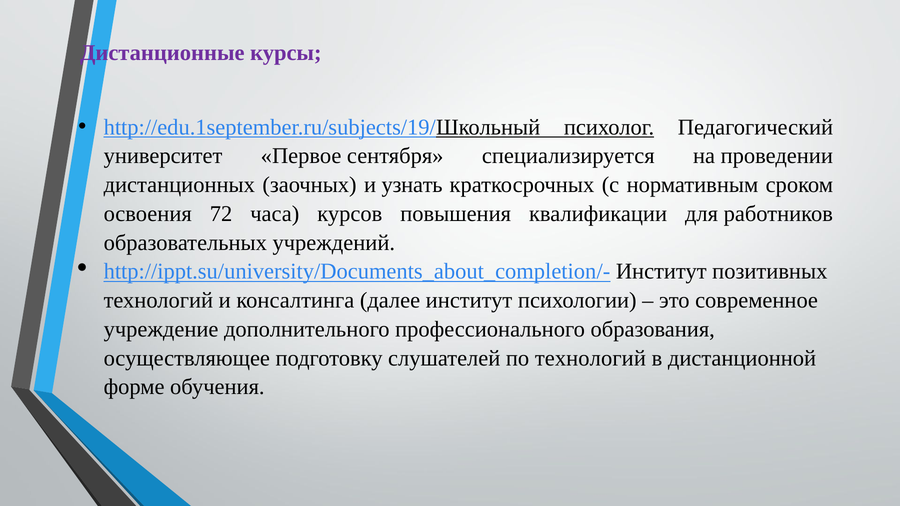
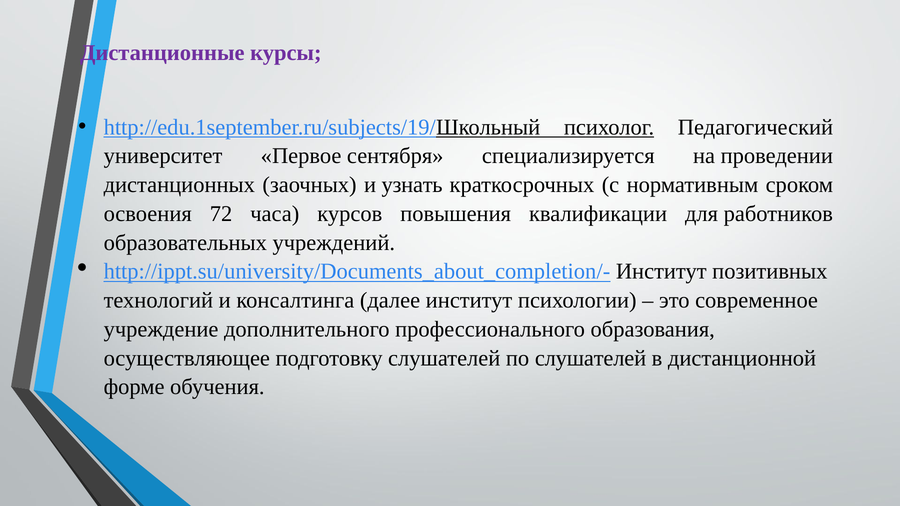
по технологий: технологий -> слушателей
